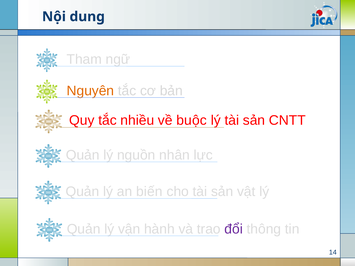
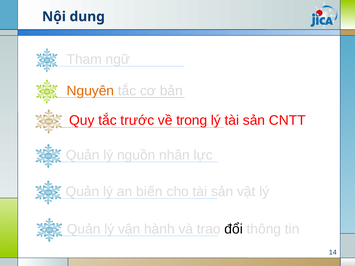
nhiều: nhiều -> trước
buộc: buộc -> trong
đổi colour: purple -> black
